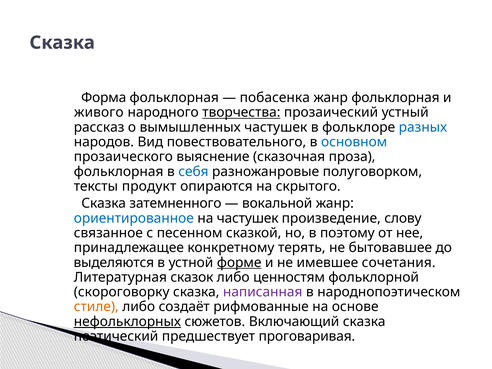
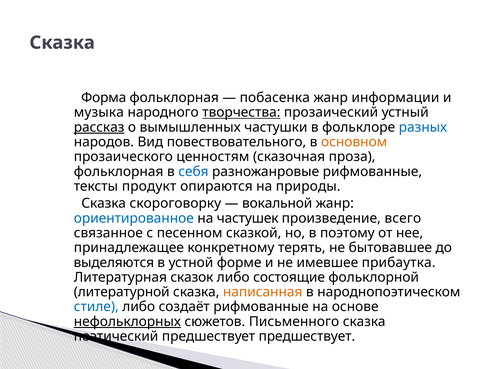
жанр фольклорная: фольклорная -> информации
живого: живого -> музыка
рассказ underline: none -> present
вымышленных частушек: частушек -> частушки
основном colour: blue -> orange
выяснение: выяснение -> ценностям
разножанровые полуговорком: полуговорком -> рифмованные
скрытого: скрытого -> природы
затемненного: затемненного -> скороговорку
слову: слову -> всего
форме underline: present -> none
сочетания: сочетания -> прибаутка
ценностям: ценностям -> состоящие
скороговорку: скороговорку -> литературной
написанная colour: purple -> orange
стиле colour: orange -> blue
Включающий: Включающий -> Письменного
предшествует проговаривая: проговаривая -> предшествует
